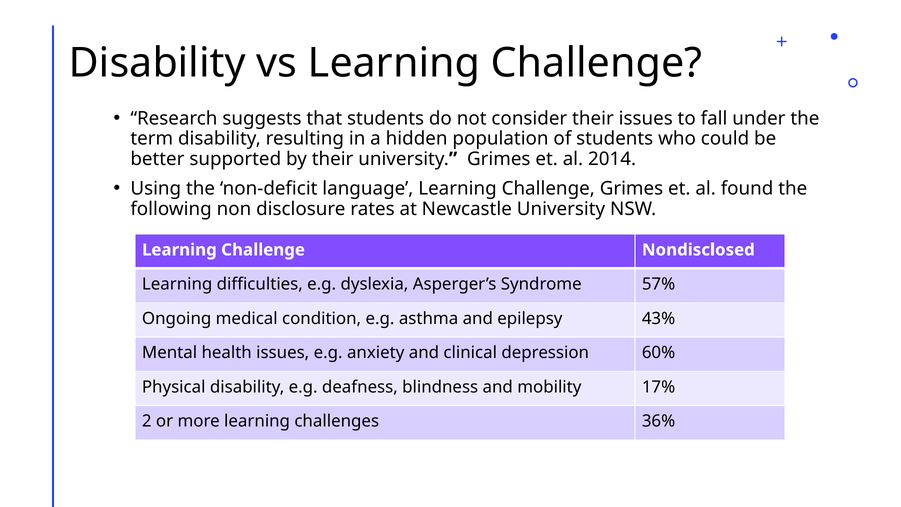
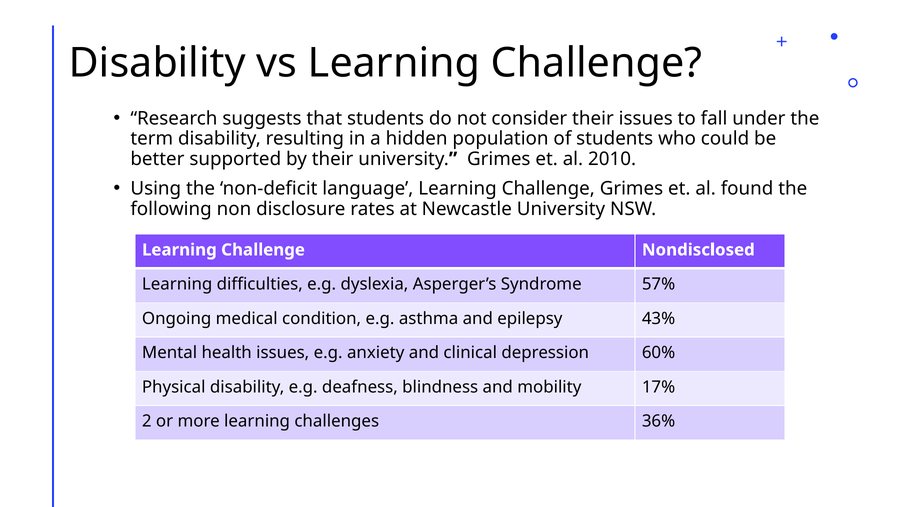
2014: 2014 -> 2010
